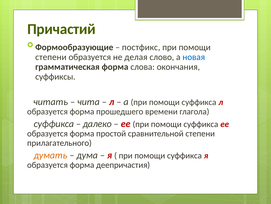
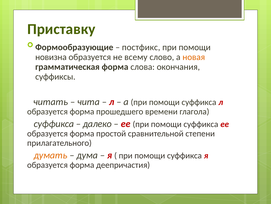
Причастий: Причастий -> Приставку
степени at (51, 57): степени -> новизна
делая: делая -> всему
новая colour: blue -> orange
